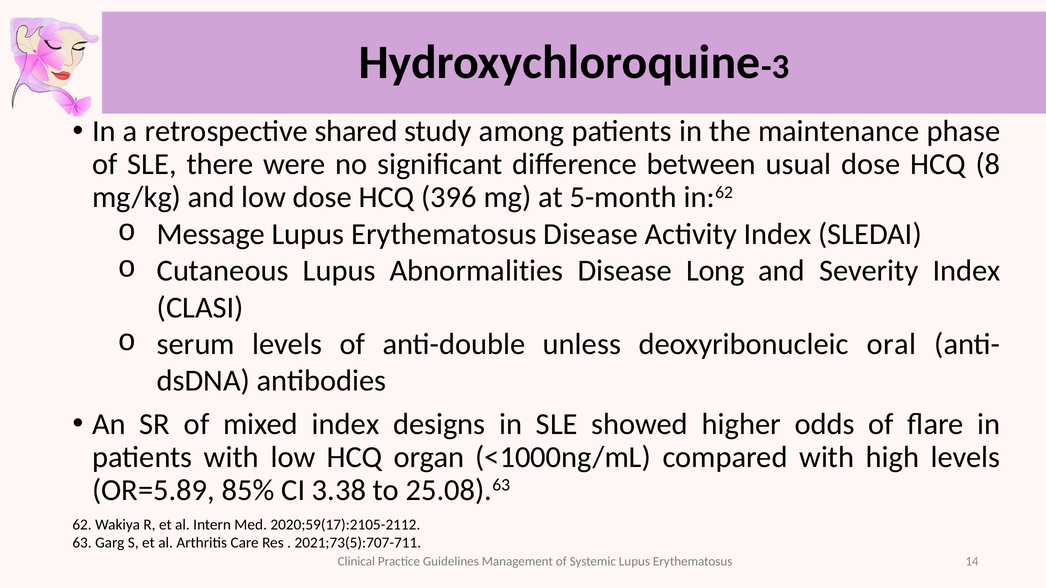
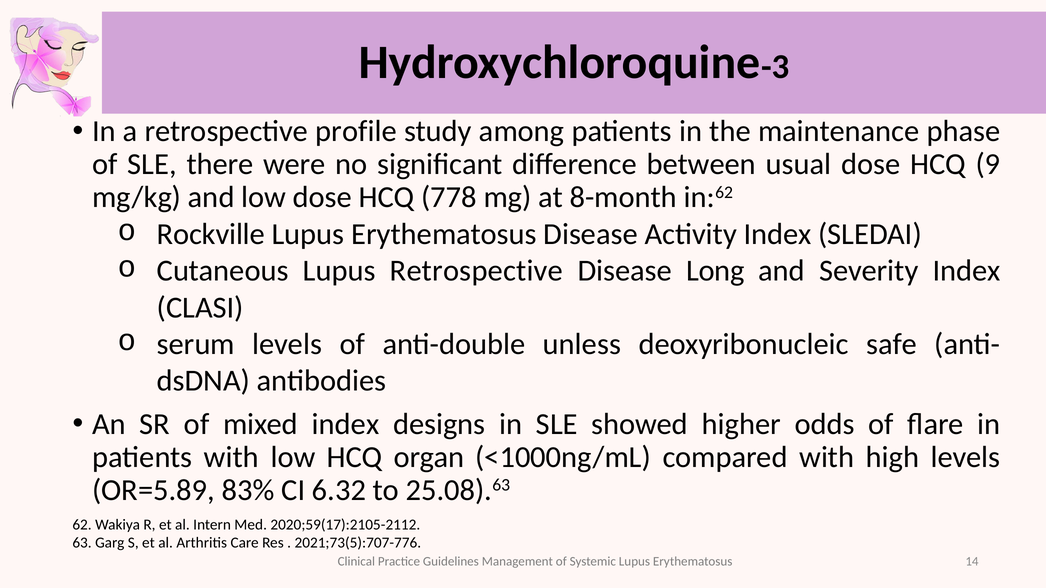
shared: shared -> profile
8: 8 -> 9
396: 396 -> 778
5-month: 5-month -> 8-month
Message: Message -> Rockville
Lupus Abnormalities: Abnormalities -> Retrospective
oral: oral -> safe
85%: 85% -> 83%
3.38: 3.38 -> 6.32
2021;73(5):707-711: 2021;73(5):707-711 -> 2021;73(5):707-776
